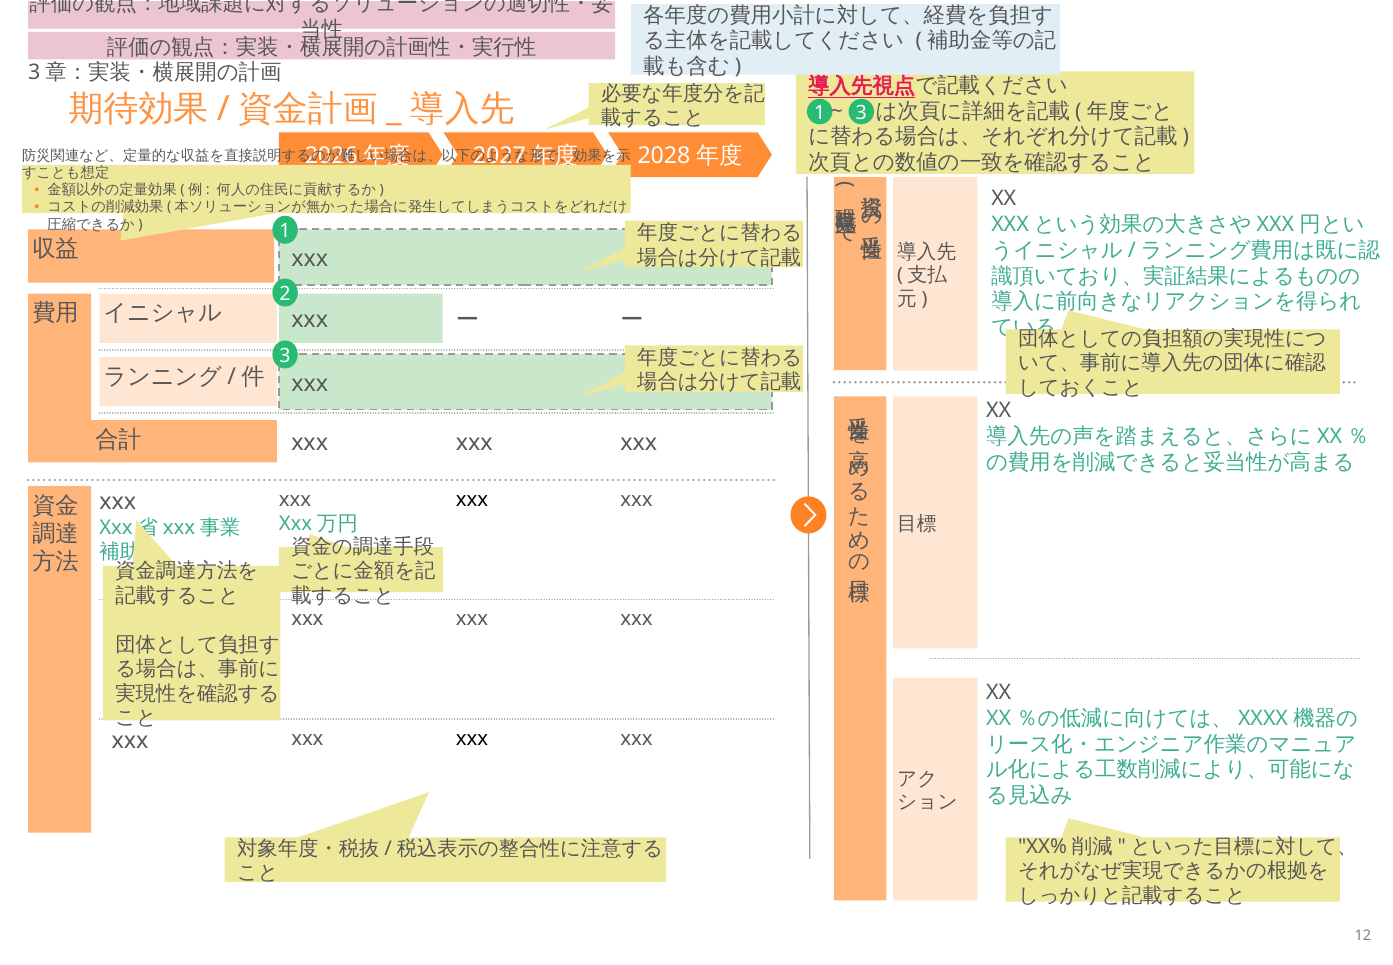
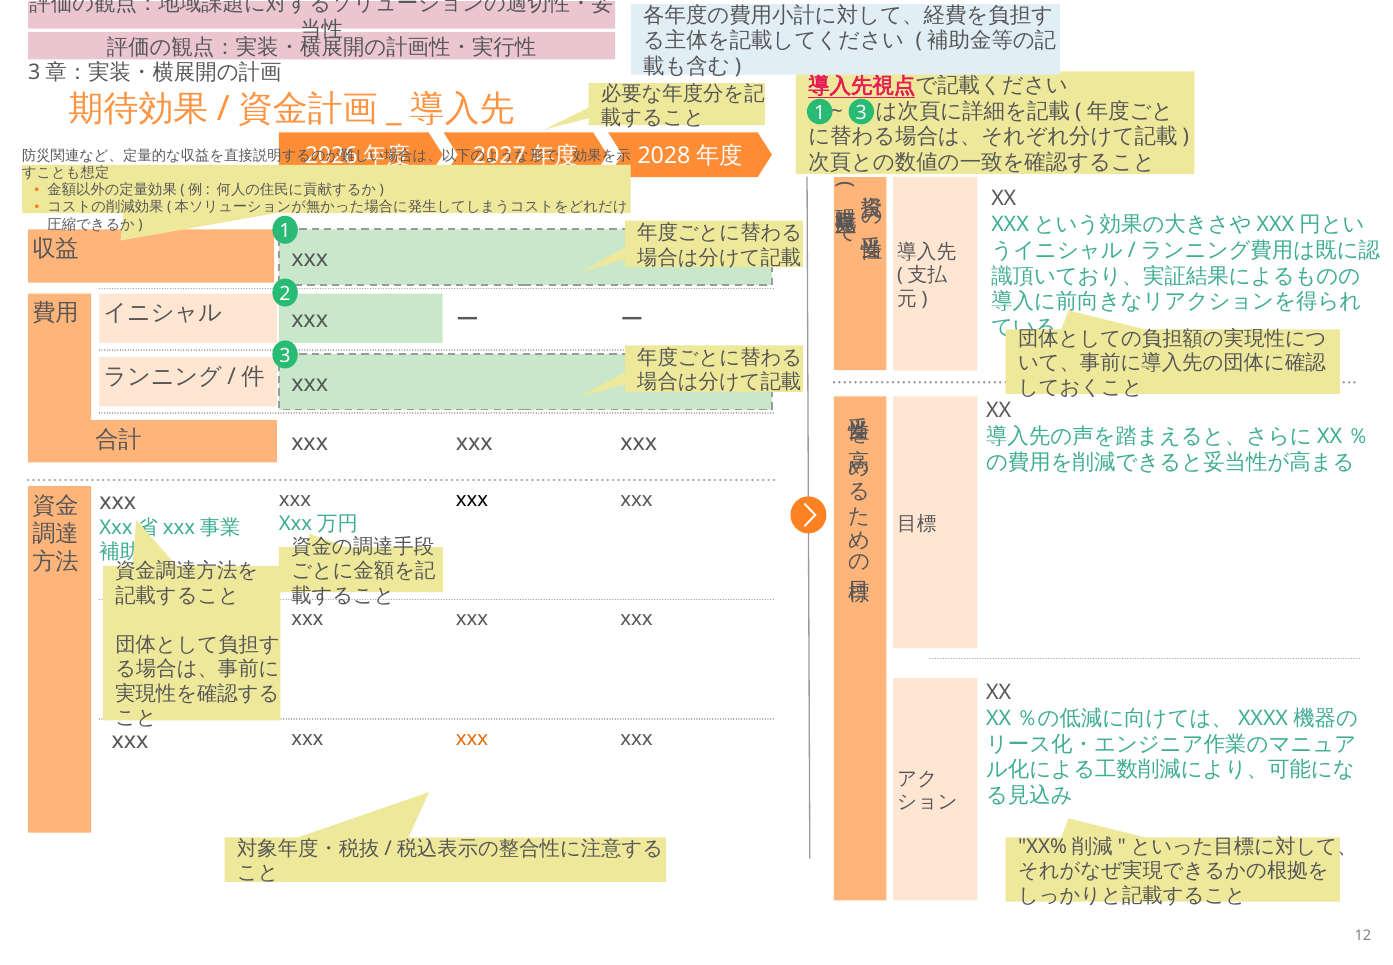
xxx at (472, 738) colour: black -> orange
